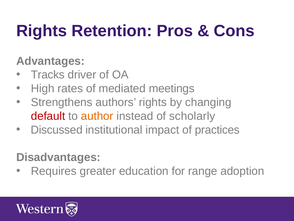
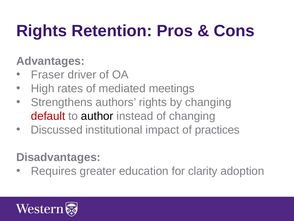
Tracks: Tracks -> Fraser
author colour: orange -> black
of scholarly: scholarly -> changing
range: range -> clarity
